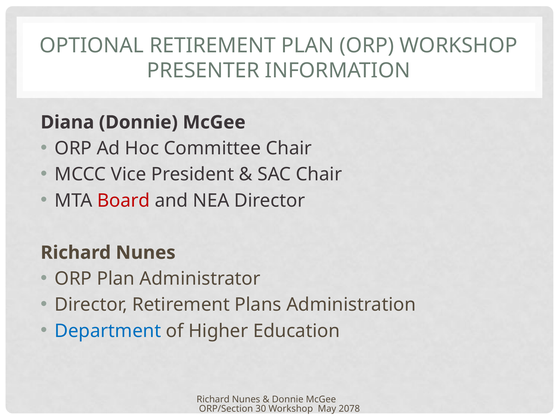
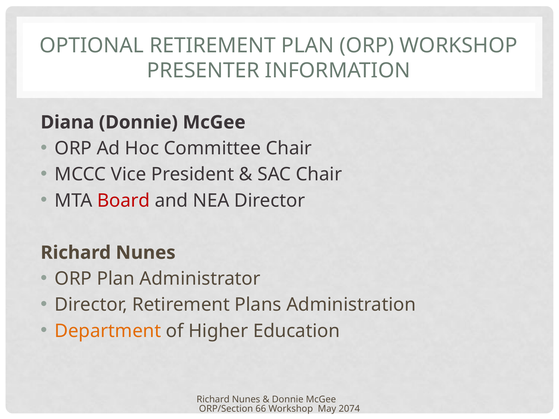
Department colour: blue -> orange
30: 30 -> 66
2078: 2078 -> 2074
